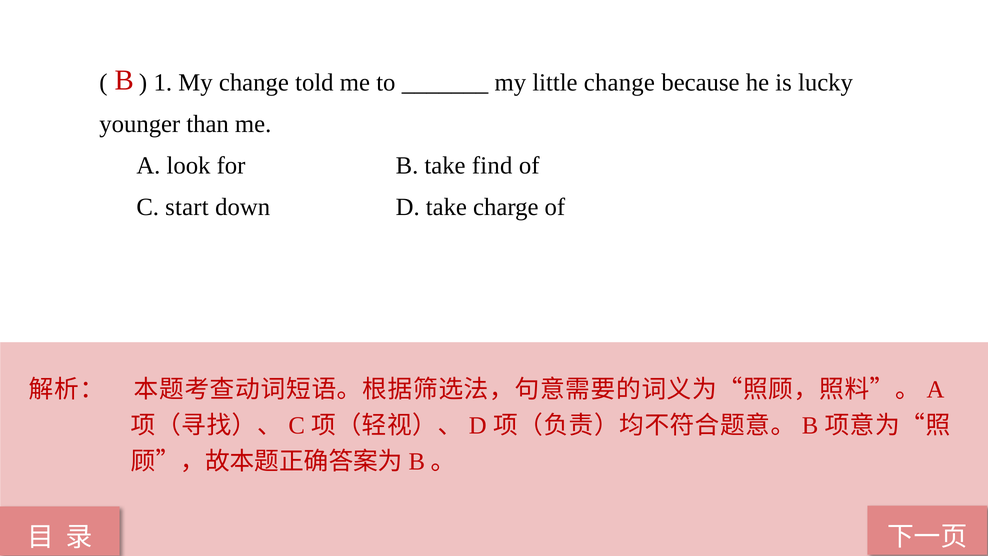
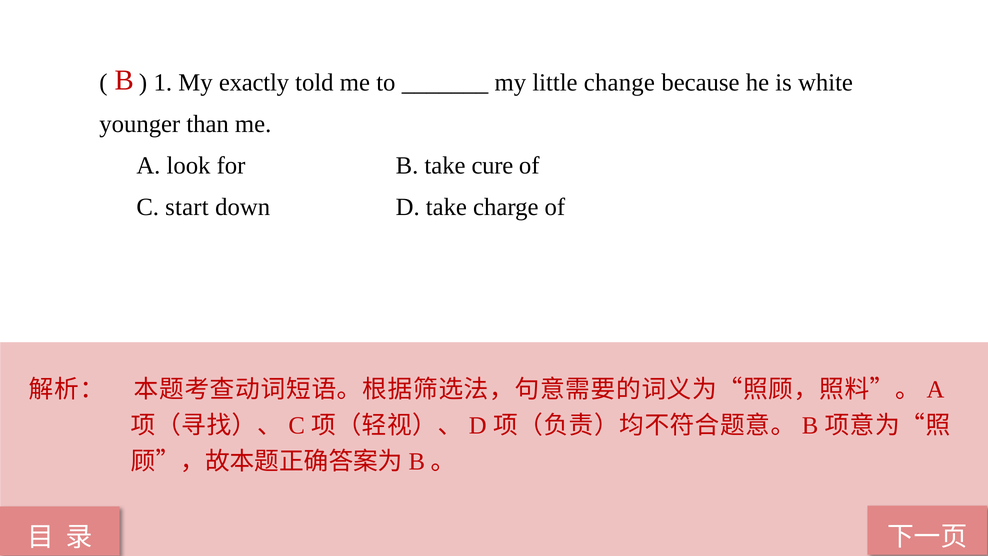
My change: change -> exactly
lucky: lucky -> white
find: find -> cure
